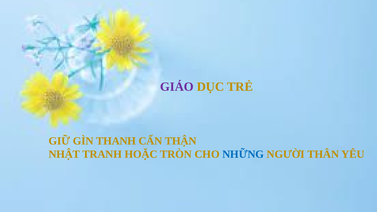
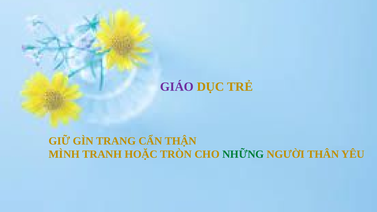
THANH: THANH -> TRANG
NHẬT: NHẬT -> MÌNH
NHỮNG colour: blue -> green
